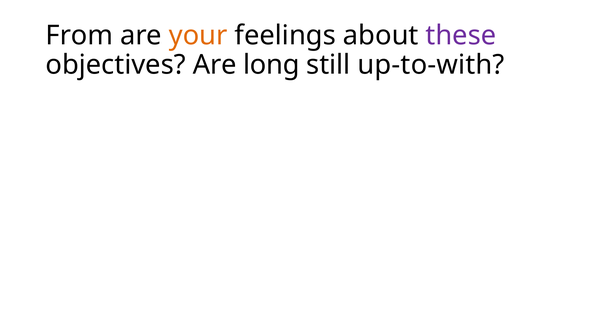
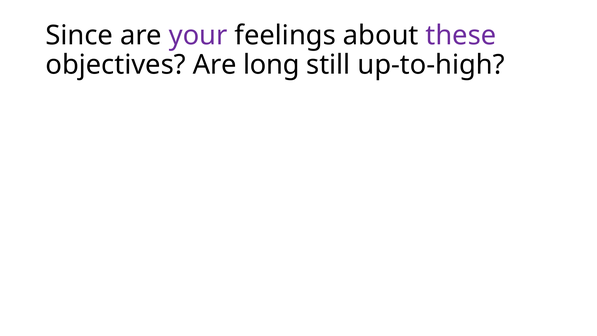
From: From -> Since
your colour: orange -> purple
up-to-with: up-to-with -> up-to-high
